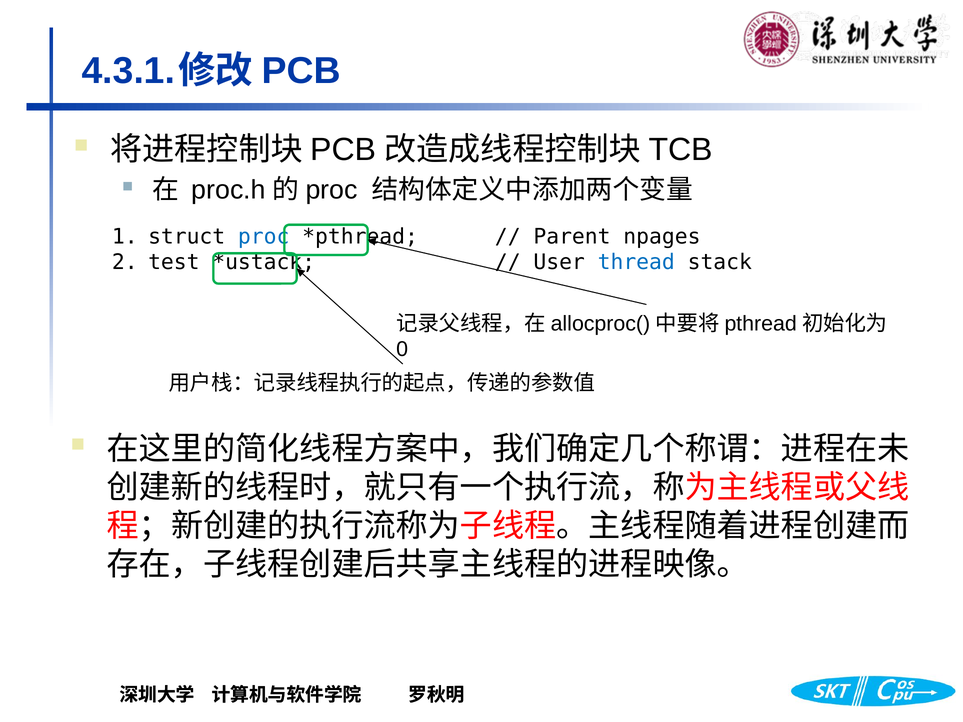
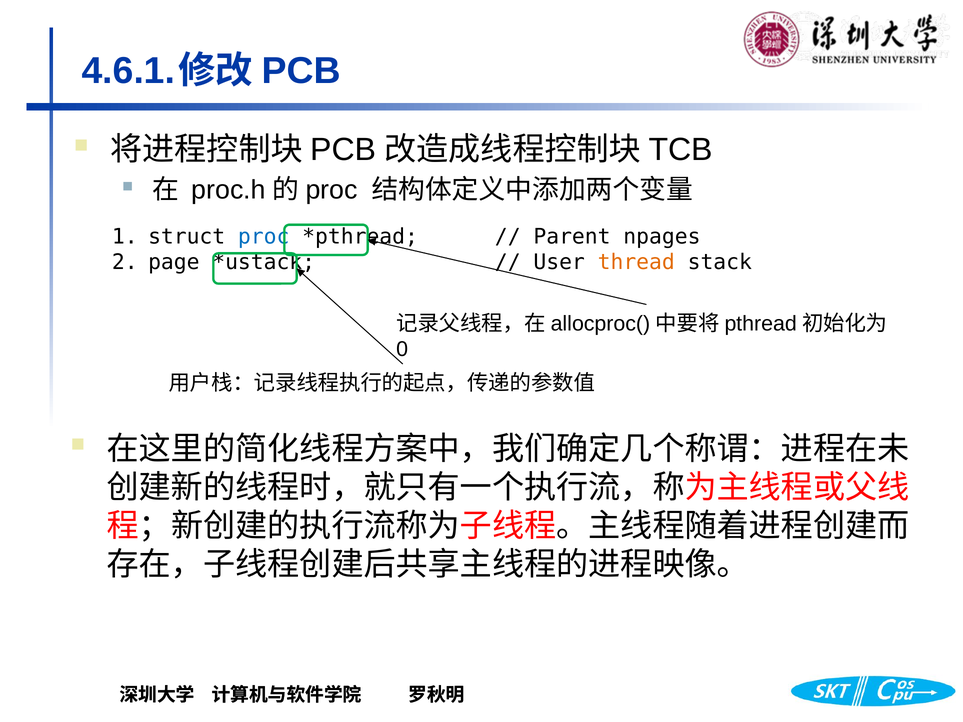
4.3.1: 4.3.1 -> 4.6.1
test: test -> page
thread colour: blue -> orange
